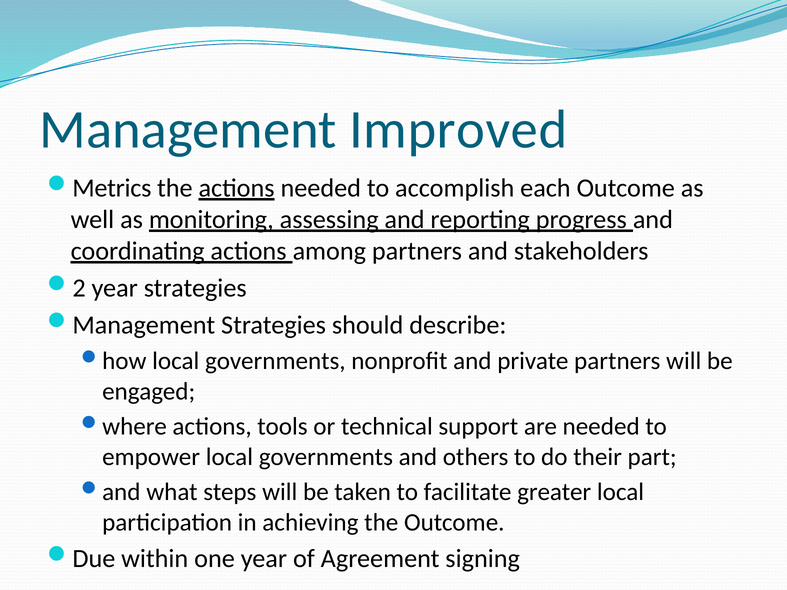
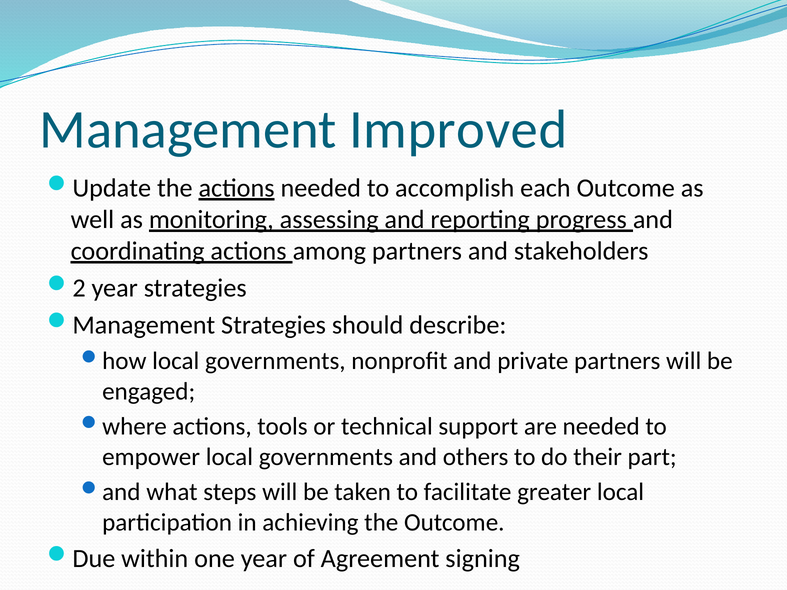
Metrics: Metrics -> Update
